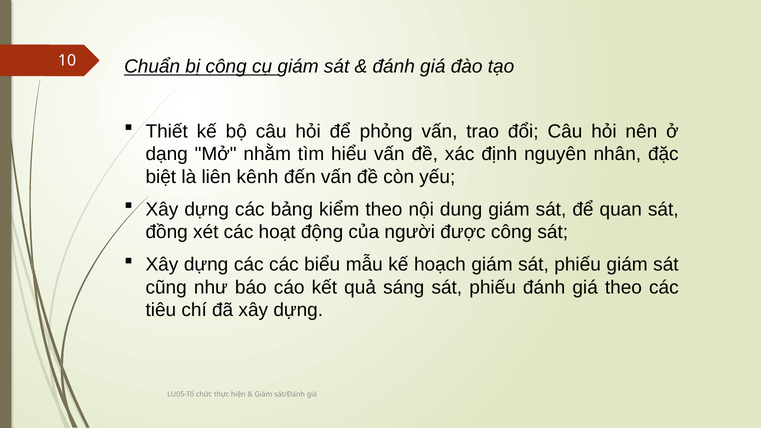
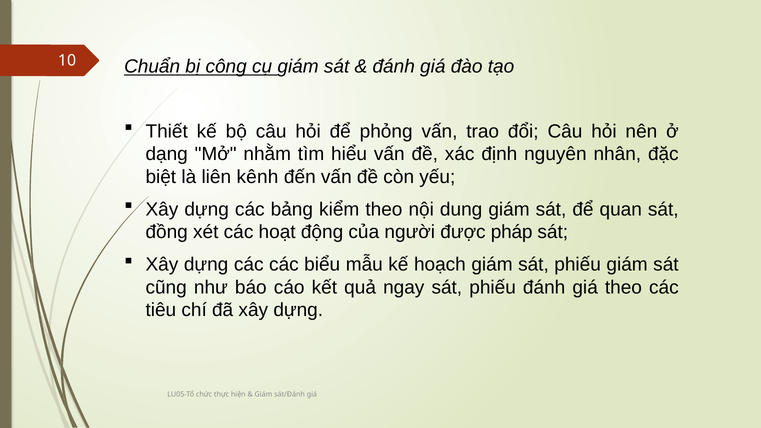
được công: công -> pháp
sáng: sáng -> ngay
